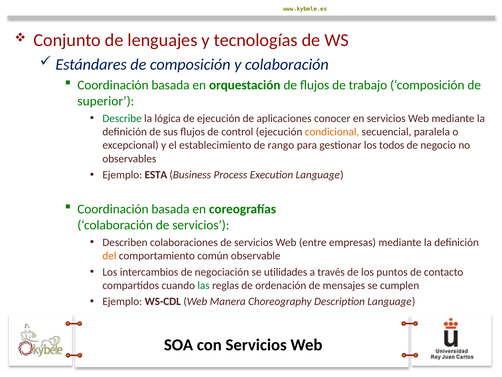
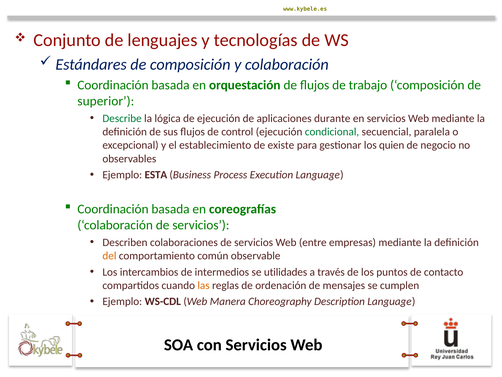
conocer: conocer -> durante
condicional colour: orange -> green
rango: rango -> existe
todos: todos -> quien
negociación: negociación -> intermedios
las colour: green -> orange
